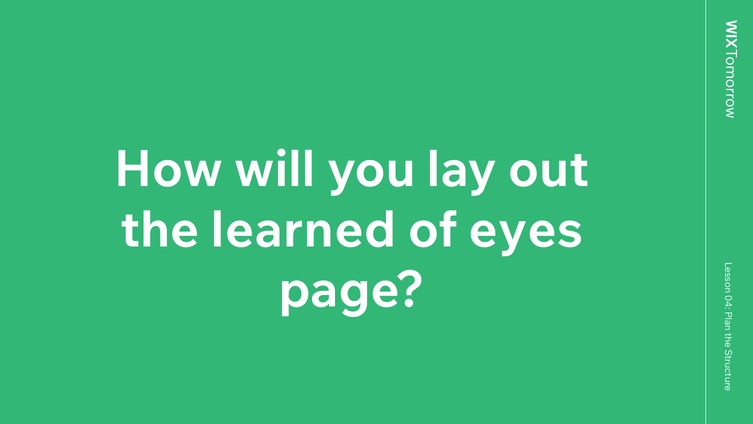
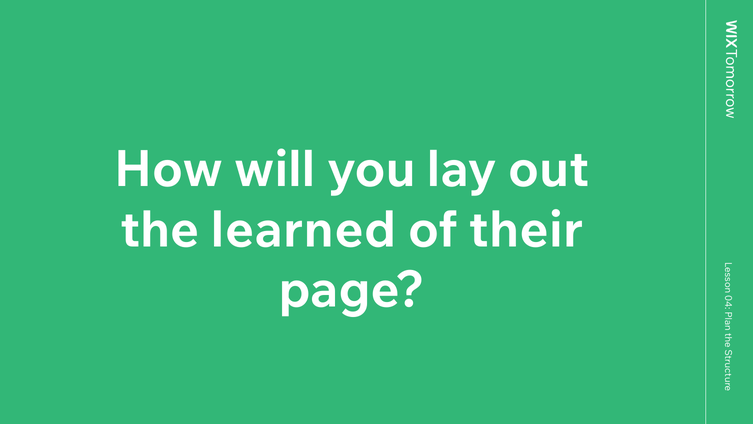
eyes: eyes -> their
